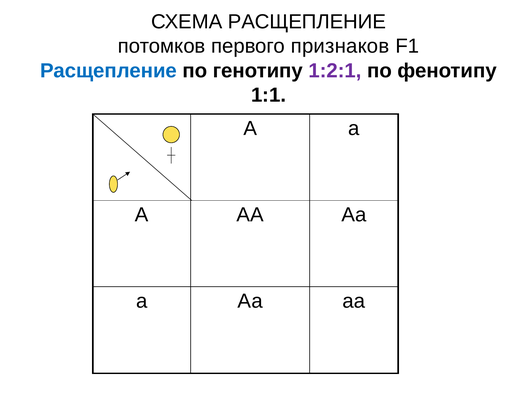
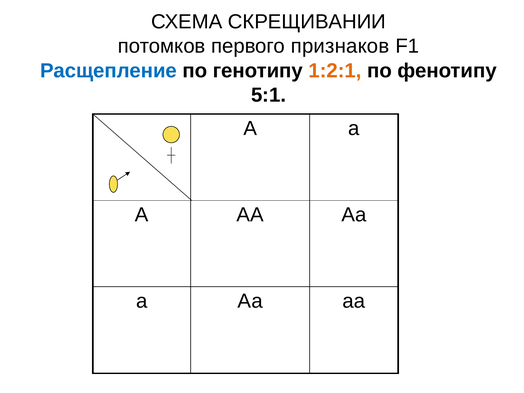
СХЕМА РАСЩЕПЛЕНИЕ: РАСЩЕПЛЕНИЕ -> СКРЕЩИВАНИИ
1:2:1 colour: purple -> orange
1:1: 1:1 -> 5:1
